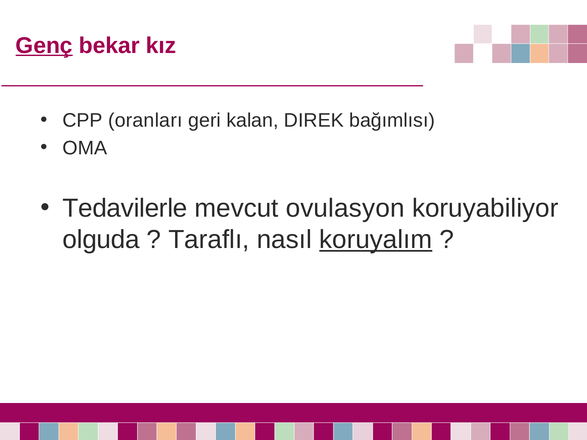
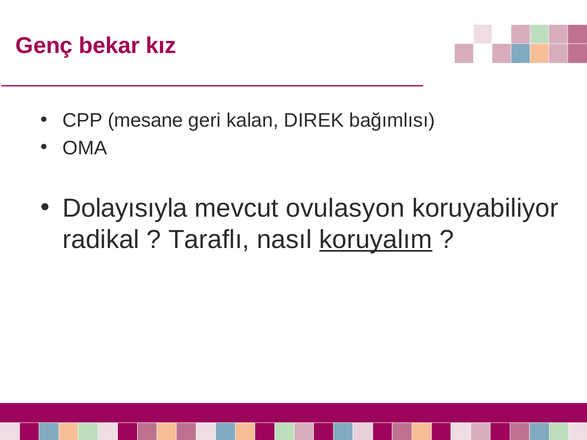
Genç underline: present -> none
oranları: oranları -> mesane
Tedavilerle: Tedavilerle -> Dolayısıyla
olguda: olguda -> radikal
